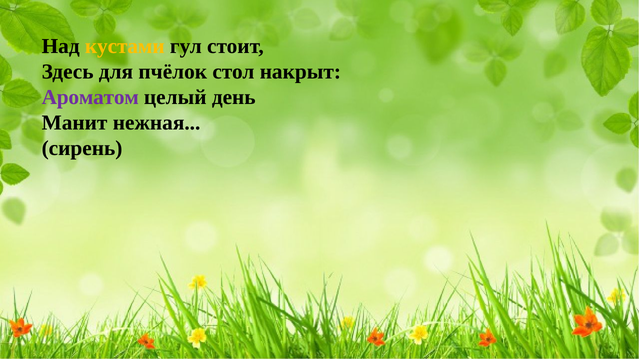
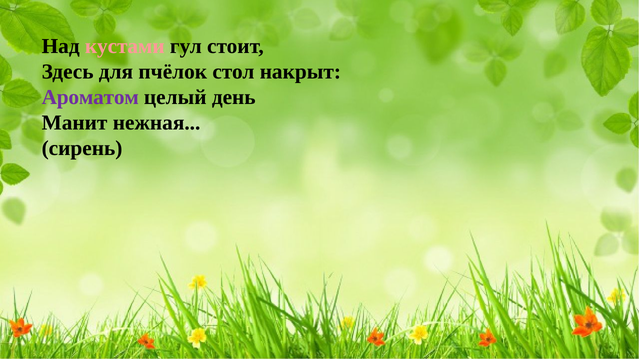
кустами colour: yellow -> pink
